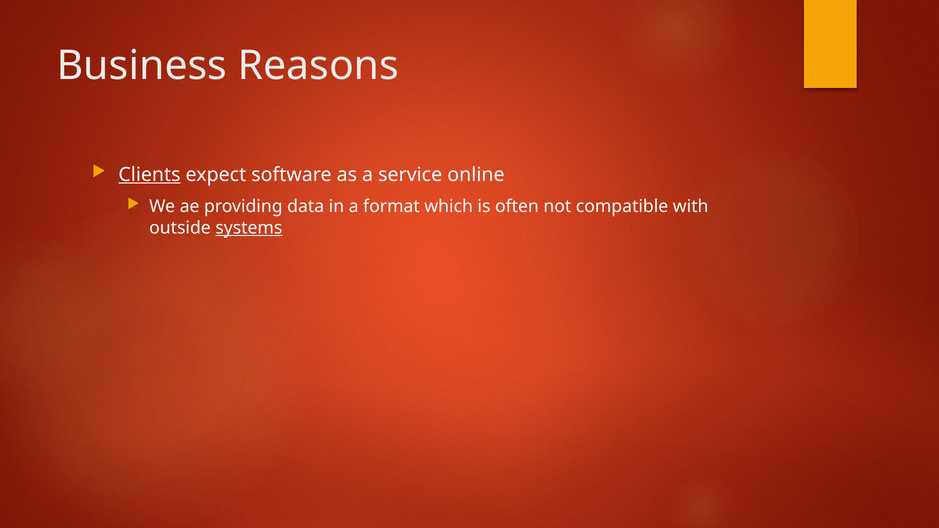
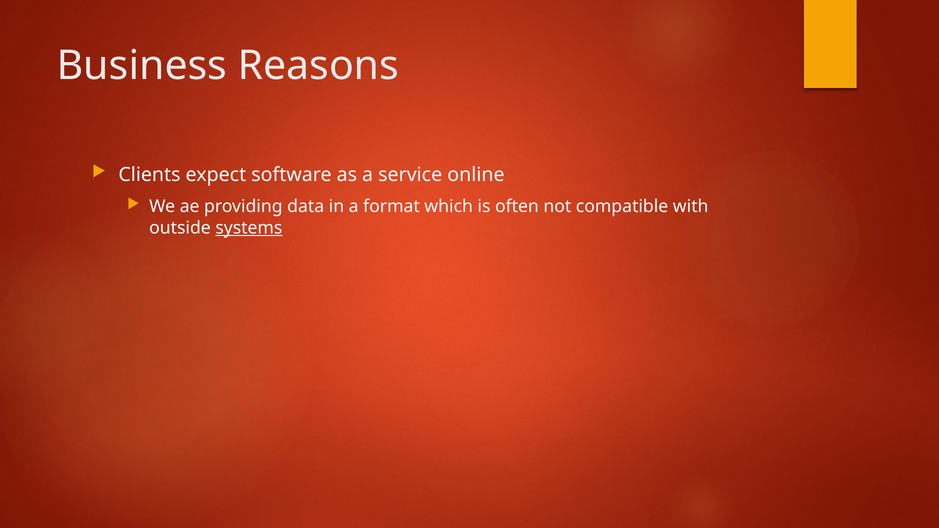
Clients underline: present -> none
